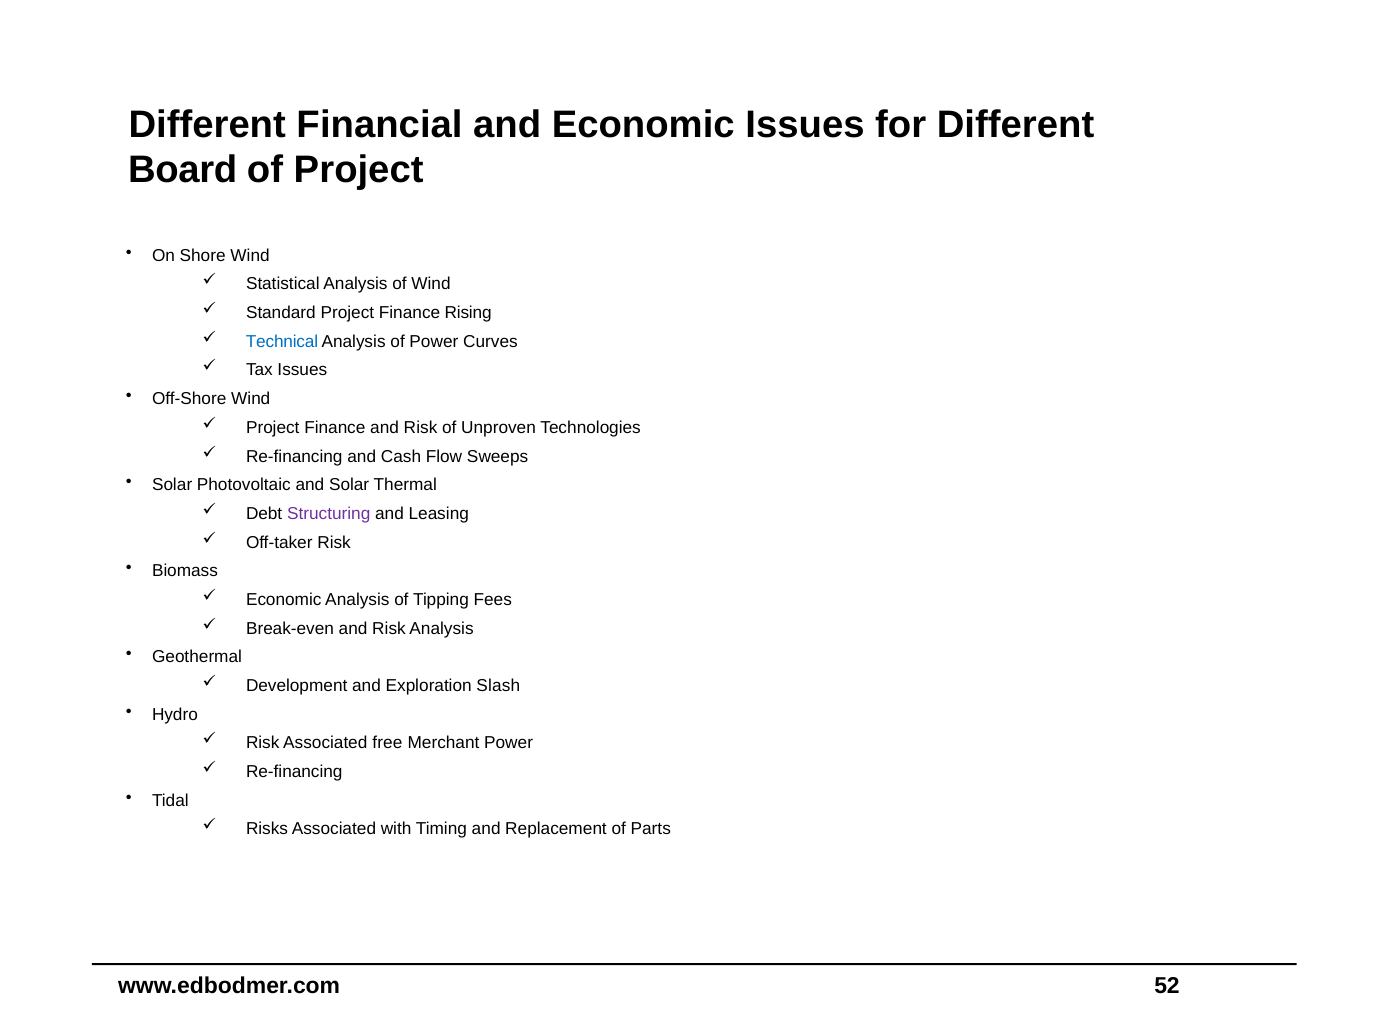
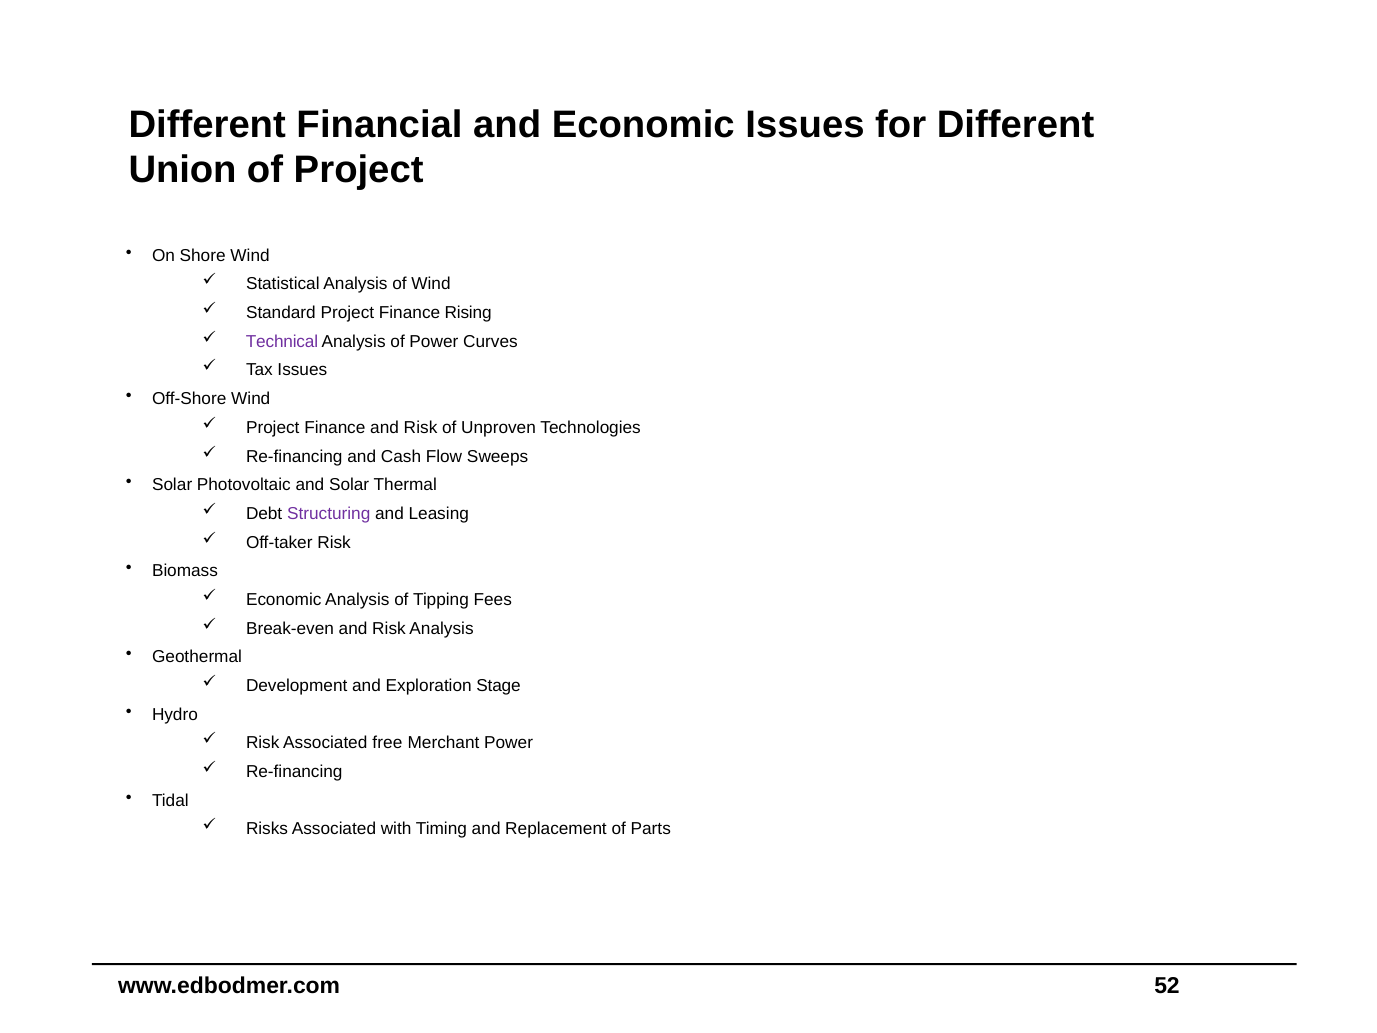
Board: Board -> Union
Technical colour: blue -> purple
Slash: Slash -> Stage
